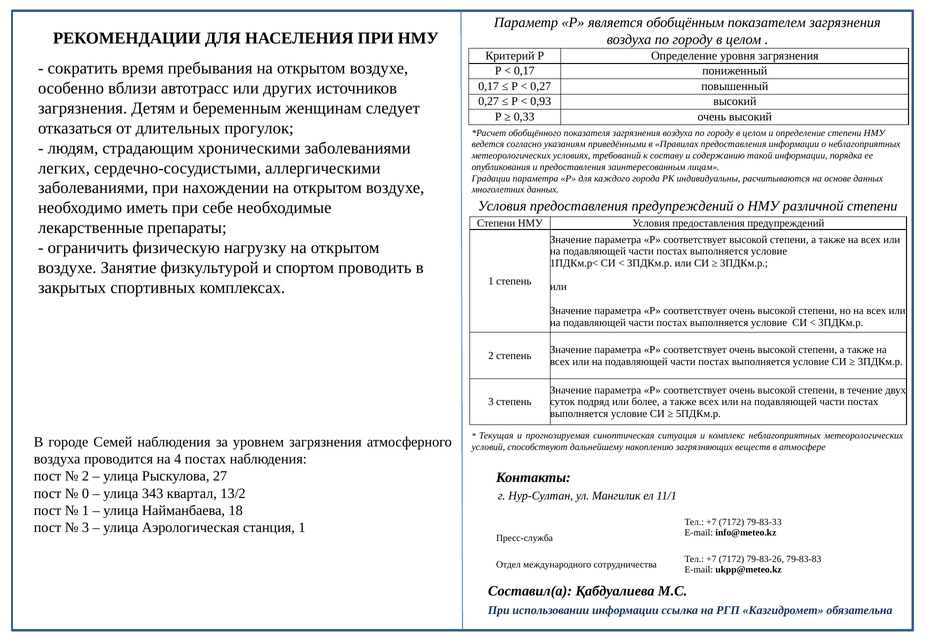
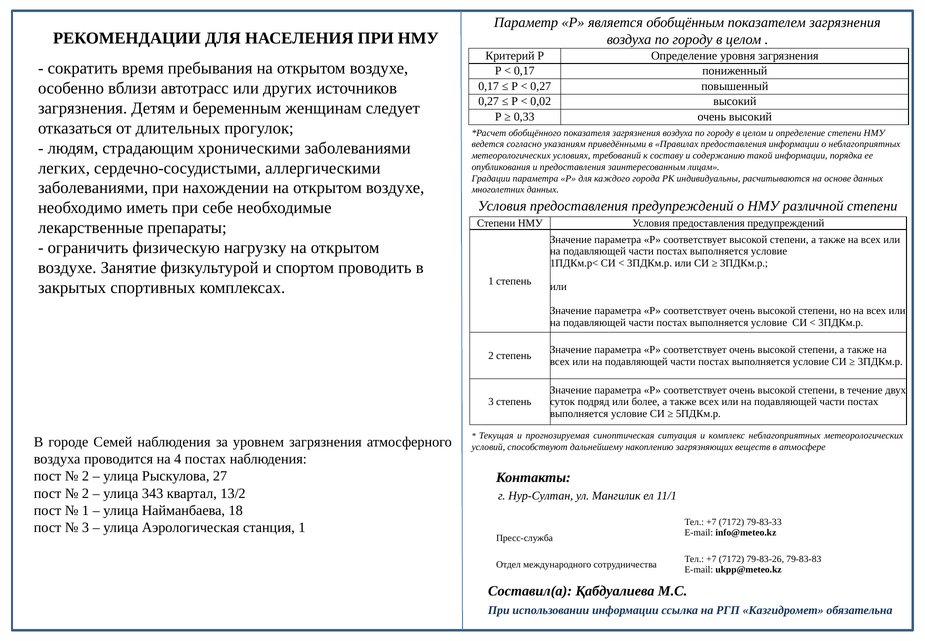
0,93: 0,93 -> 0,02
0 at (86, 493): 0 -> 2
